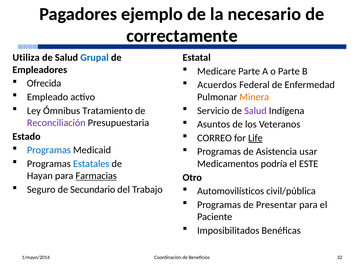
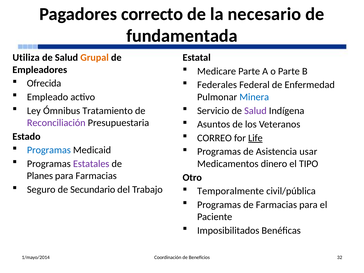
ejemplo: ejemplo -> correcto
correctamente: correctamente -> fundamentada
Grupal colour: blue -> orange
Acuerdos: Acuerdos -> Federales
Minera colour: orange -> blue
Estatales colour: blue -> purple
podría: podría -> dinero
ESTE: ESTE -> TIPO
Hayan: Hayan -> Planes
Farmacias at (96, 176) underline: present -> none
Automovilísticos: Automovilísticos -> Temporalmente
de Presentar: Presentar -> Farmacias
